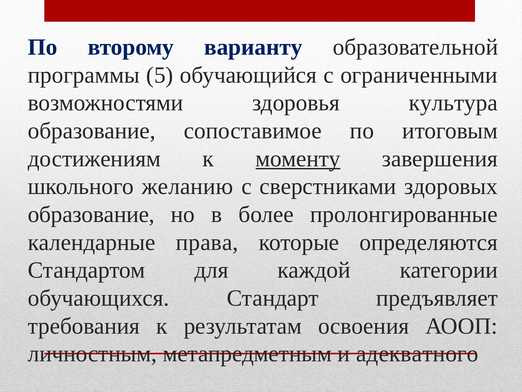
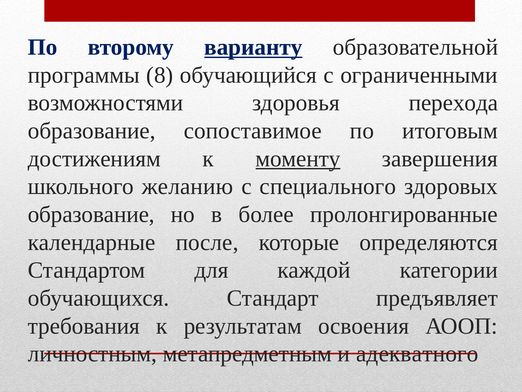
варианту underline: none -> present
5: 5 -> 8
культура: культура -> перехода
сверстниками: сверстниками -> специального
права: права -> после
